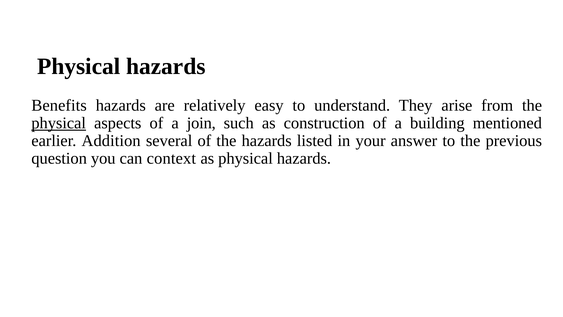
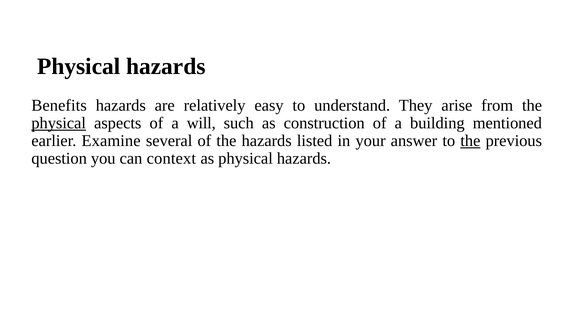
join: join -> will
Addition: Addition -> Examine
the at (470, 141) underline: none -> present
